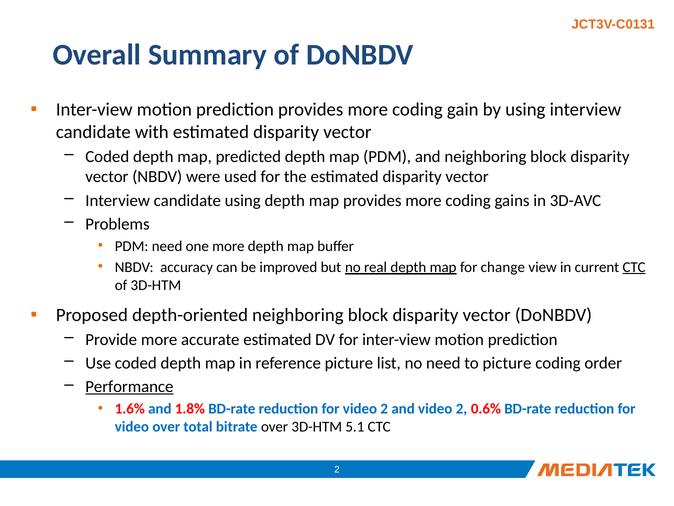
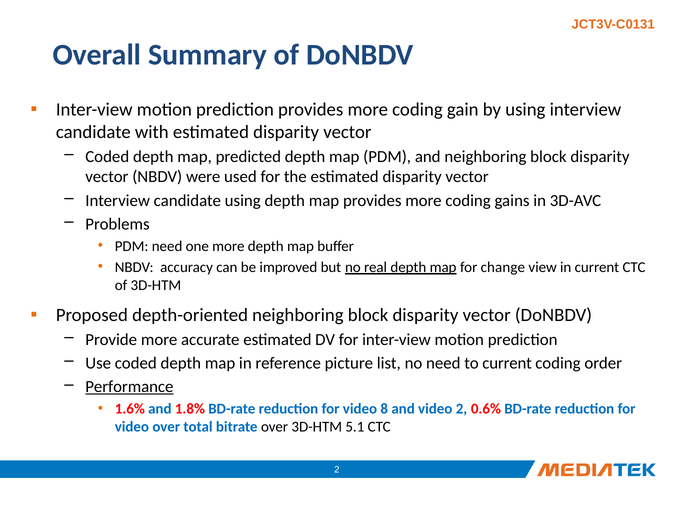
CTC at (634, 267) underline: present -> none
to picture: picture -> current
for video 2: 2 -> 8
